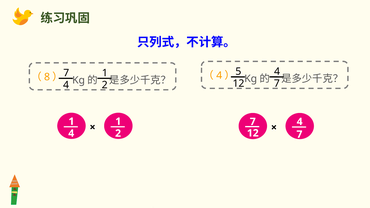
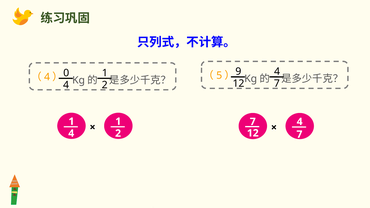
4 at (219, 76): 4 -> 5
5: 5 -> 9
8 at (47, 77): 8 -> 4
7 at (66, 73): 7 -> 0
